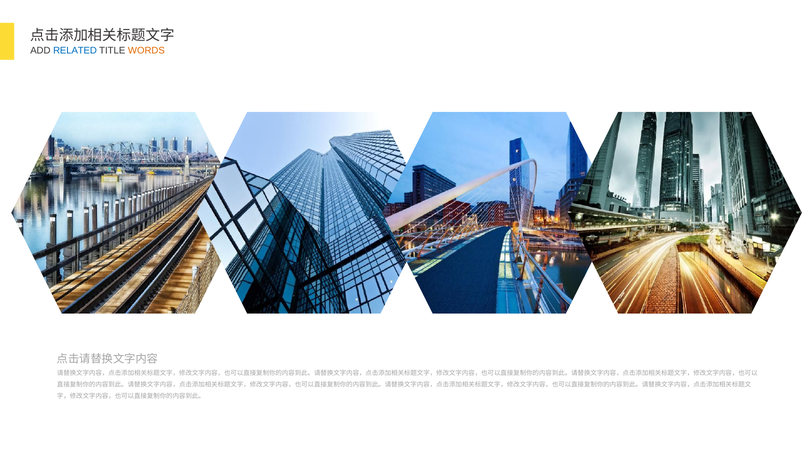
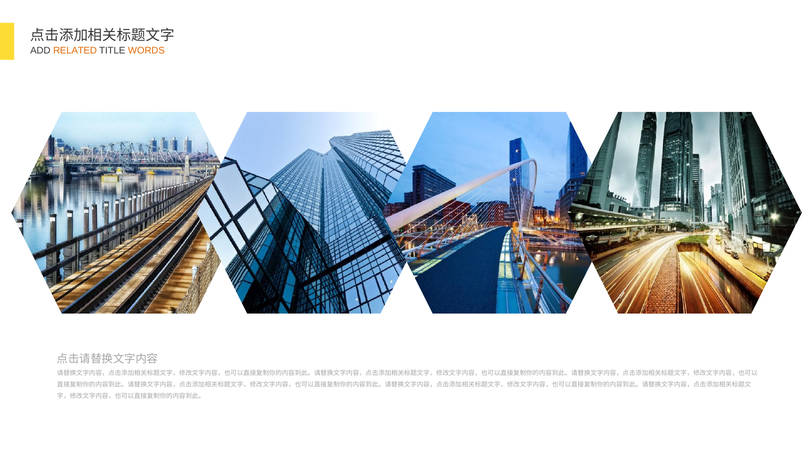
RELATED colour: blue -> orange
